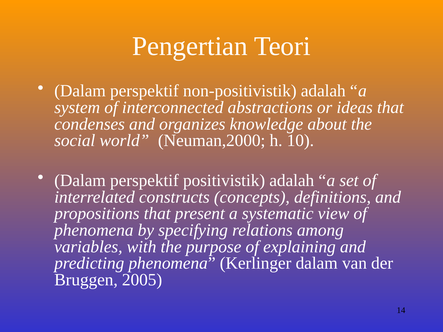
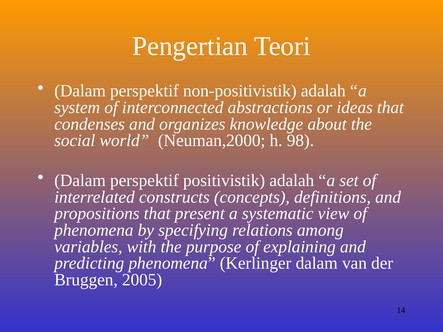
10: 10 -> 98
